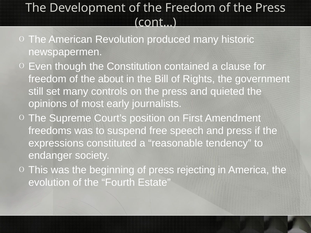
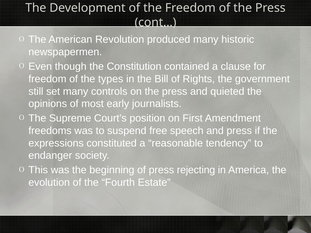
about: about -> types
